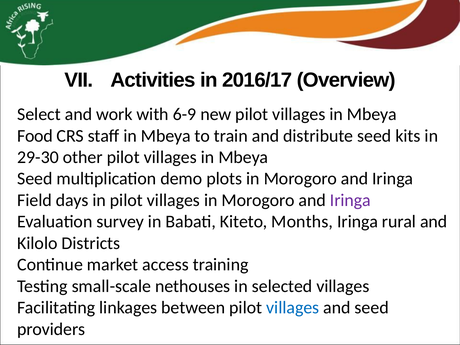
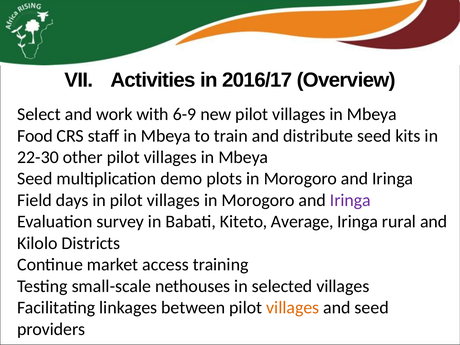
29-30: 29-30 -> 22-30
Months: Months -> Average
villages at (293, 308) colour: blue -> orange
